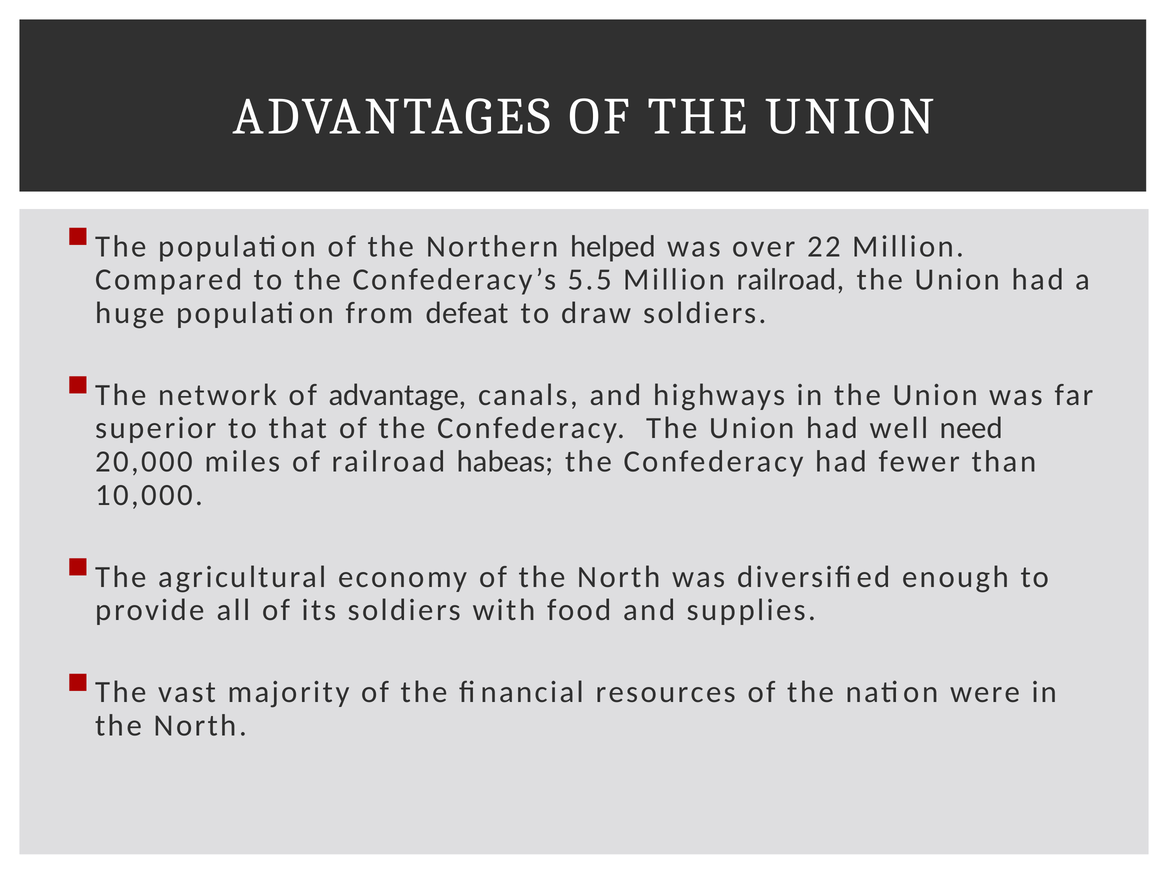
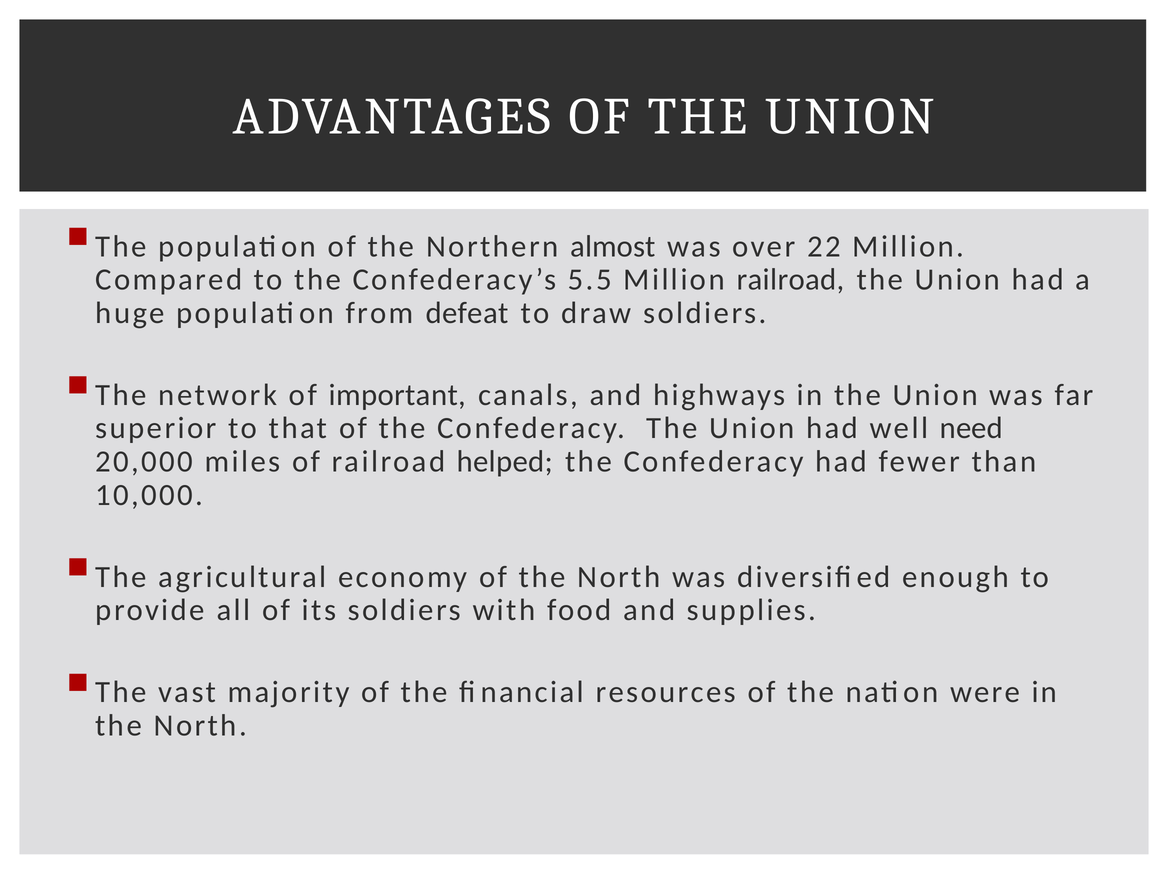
helped: helped -> almost
advantage: advantage -> important
habeas: habeas -> helped
